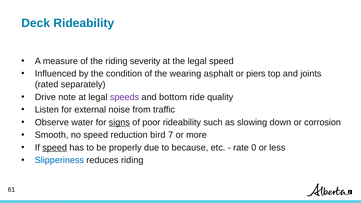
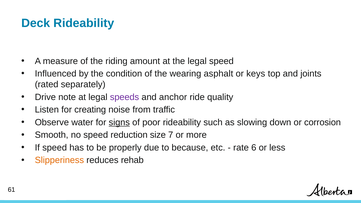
severity: severity -> amount
piers: piers -> keys
bottom: bottom -> anchor
external: external -> creating
bird: bird -> size
speed at (55, 148) underline: present -> none
0: 0 -> 6
Slipperiness colour: blue -> orange
reduces riding: riding -> rehab
